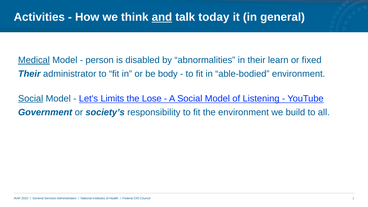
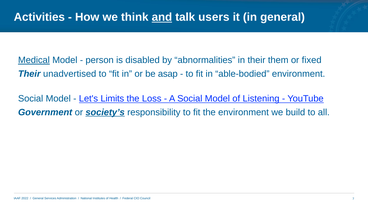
today: today -> users
learn: learn -> them
administrator: administrator -> unadvertised
body: body -> asap
Social at (31, 99) underline: present -> none
Lose: Lose -> Loss
society’s underline: none -> present
